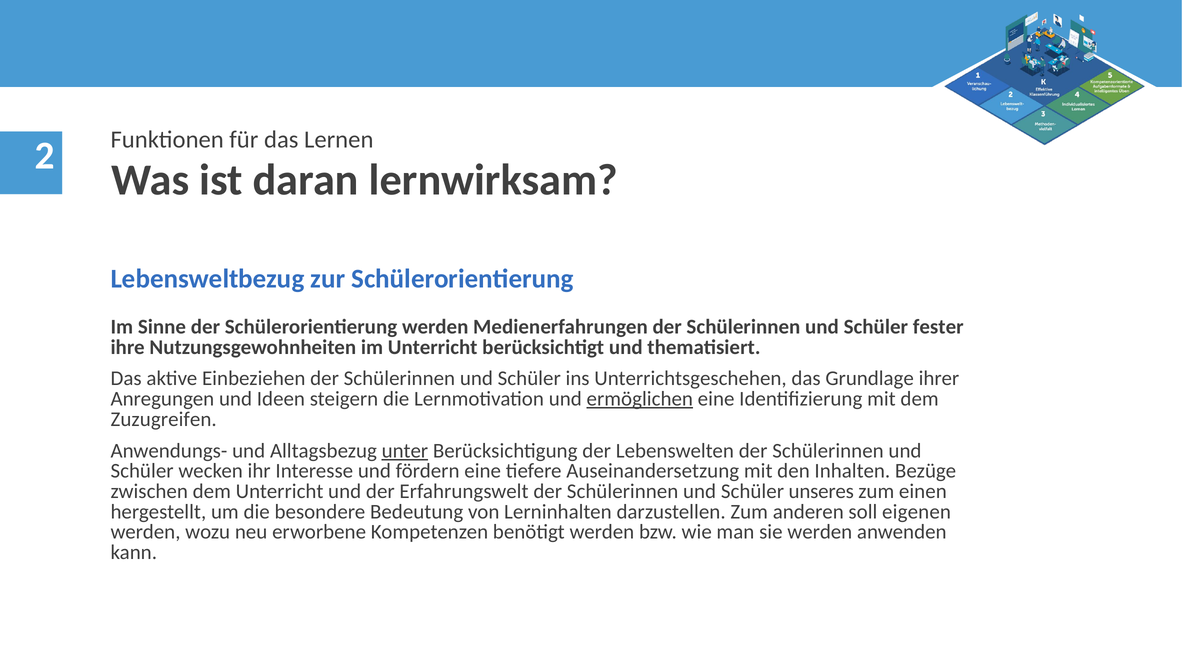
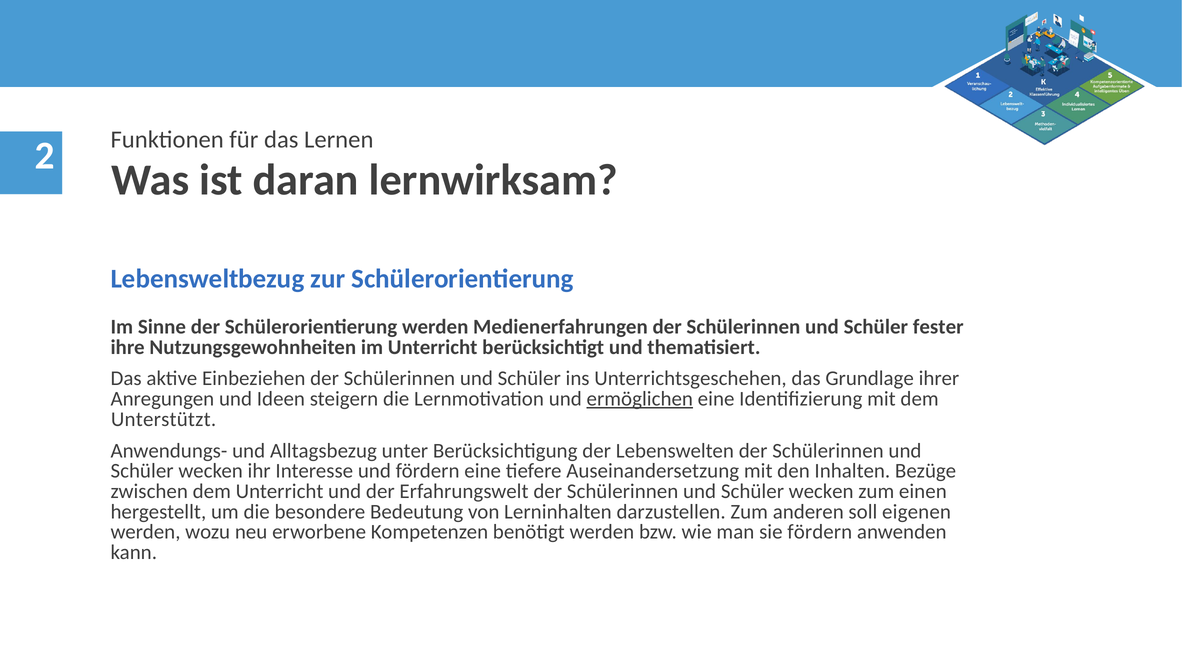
Zuzugreifen: Zuzugreifen -> Unterstützt
unter underline: present -> none
unseres at (821, 492): unseres -> wecken
sie werden: werden -> fördern
